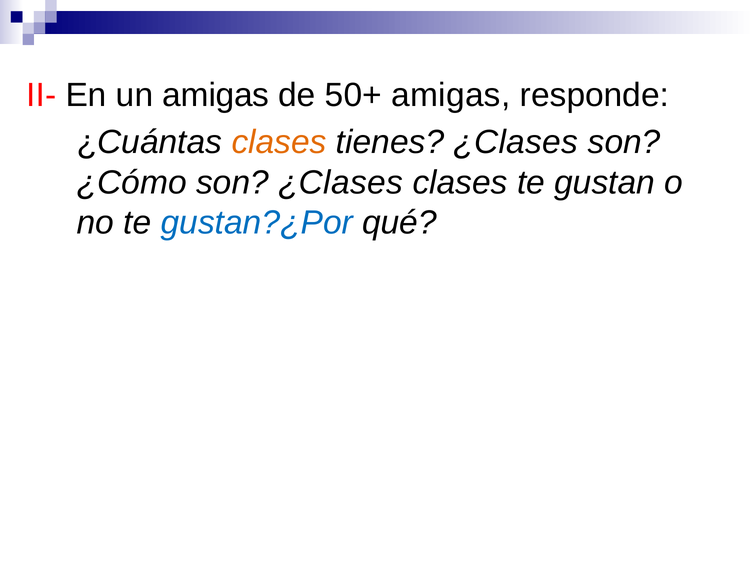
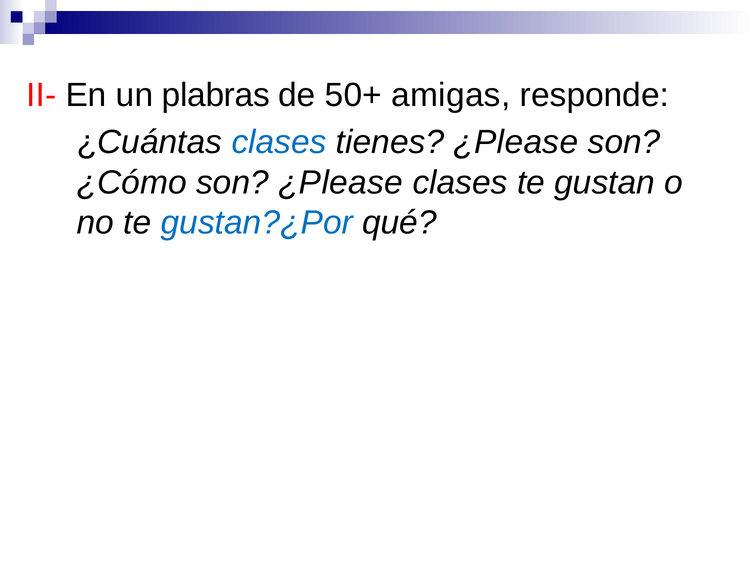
un amigas: amigas -> plabras
clases at (279, 142) colour: orange -> blue
tienes ¿Clases: ¿Clases -> ¿Please
son ¿Clases: ¿Clases -> ¿Please
